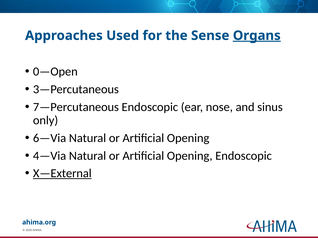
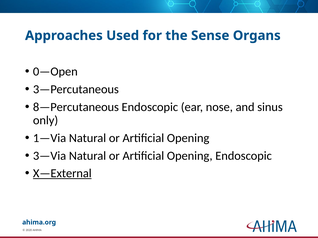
Organs underline: present -> none
7—Percutaneous: 7—Percutaneous -> 8—Percutaneous
6—Via: 6—Via -> 1—Via
4—Via: 4—Via -> 3—Via
